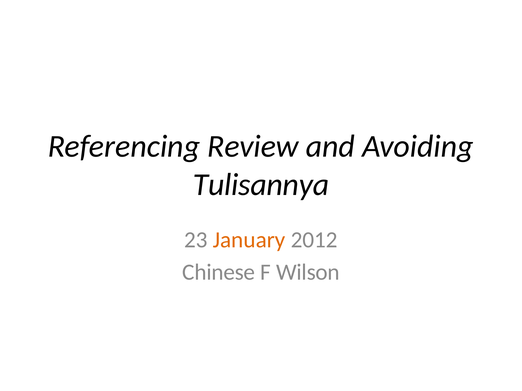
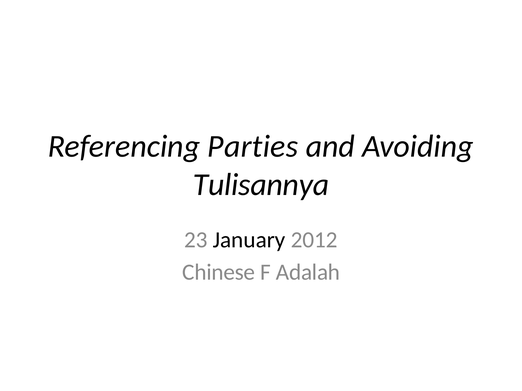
Review: Review -> Parties
January colour: orange -> black
Wilson: Wilson -> Adalah
